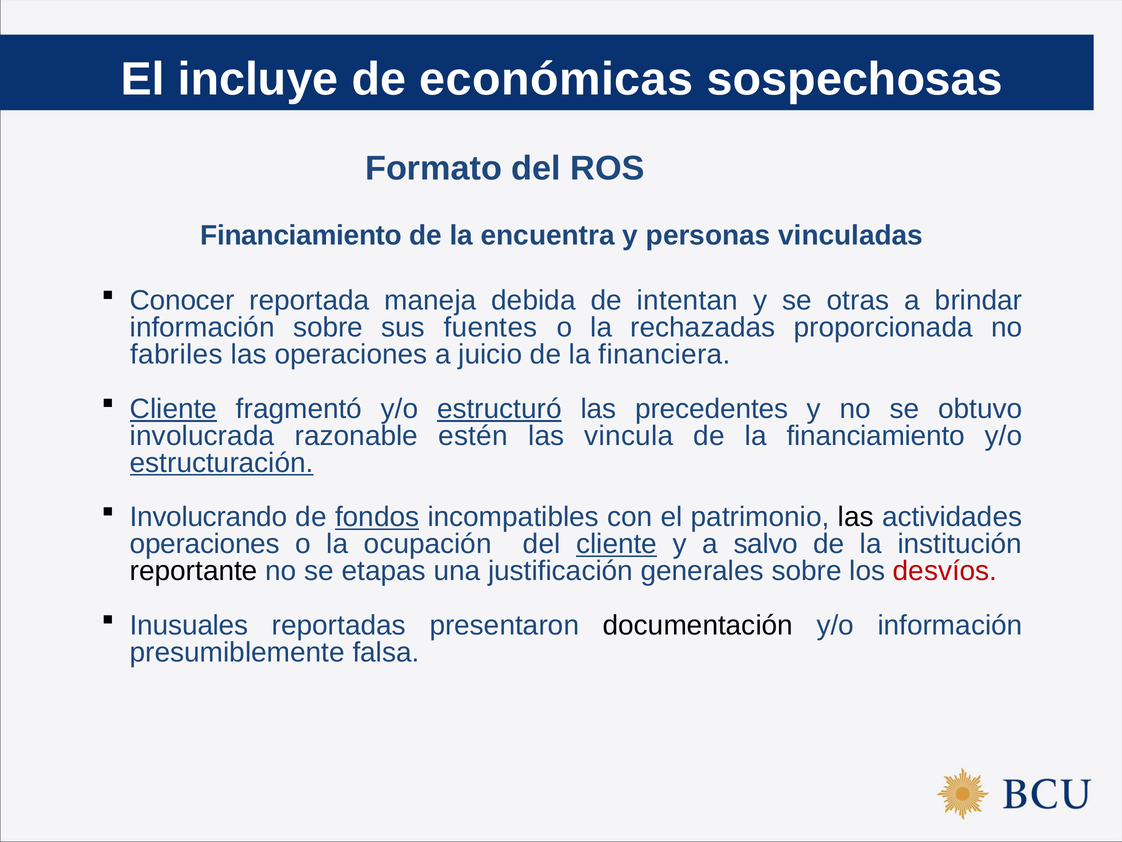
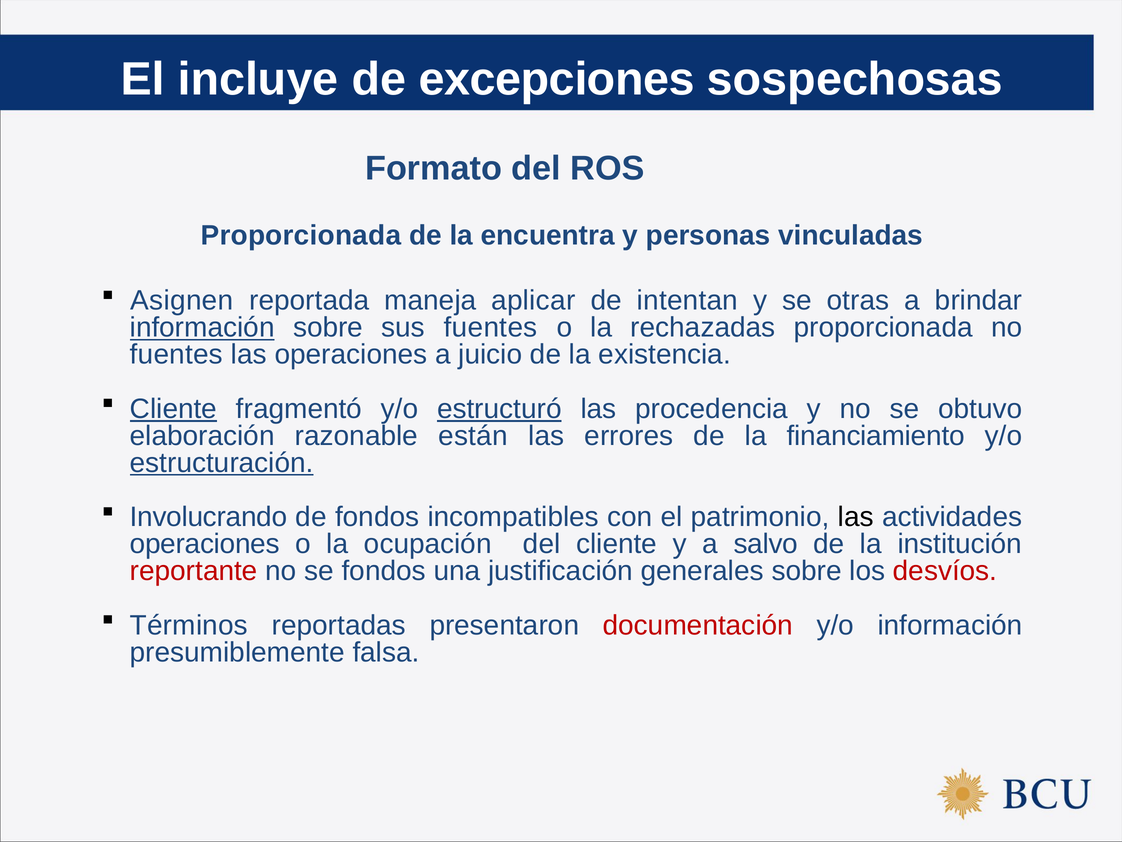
económicas: económicas -> excepciones
Financiamiento at (301, 235): Financiamiento -> Proporcionada
Conocer: Conocer -> Asignen
debida: debida -> aplicar
información at (202, 327) underline: none -> present
fabriles at (176, 354): fabriles -> fuentes
financiera: financiera -> existencia
precedentes: precedentes -> procedencia
involucrada: involucrada -> elaboración
estén: estén -> están
vincula: vincula -> errores
fondos at (377, 517) underline: present -> none
cliente at (617, 544) underline: present -> none
reportante colour: black -> red
se etapas: etapas -> fondos
Inusuales: Inusuales -> Términos
documentación colour: black -> red
